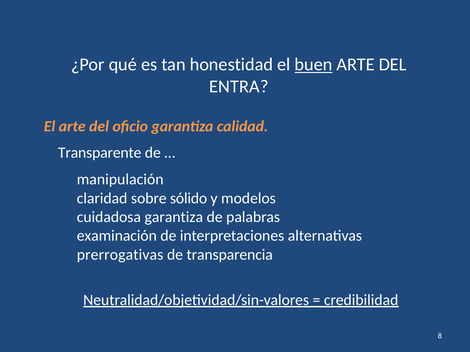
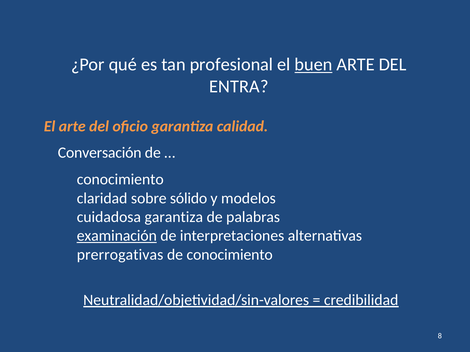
honestidad: honestidad -> profesional
Transparente: Transparente -> Conversación
manipulación at (120, 180): manipulación -> conocimiento
examinación underline: none -> present
de transparencia: transparencia -> conocimiento
